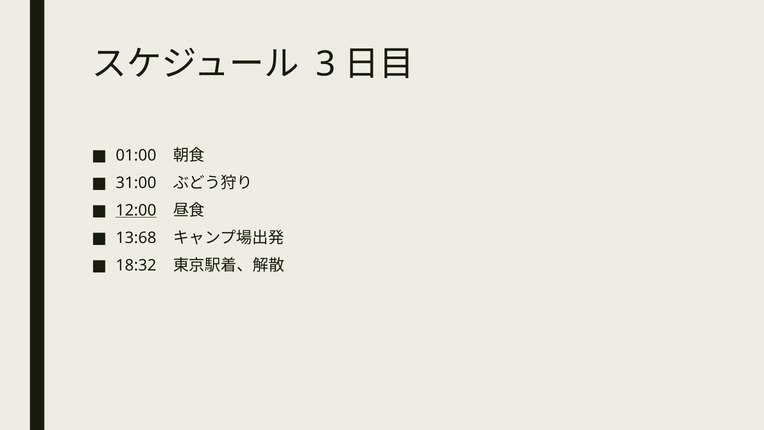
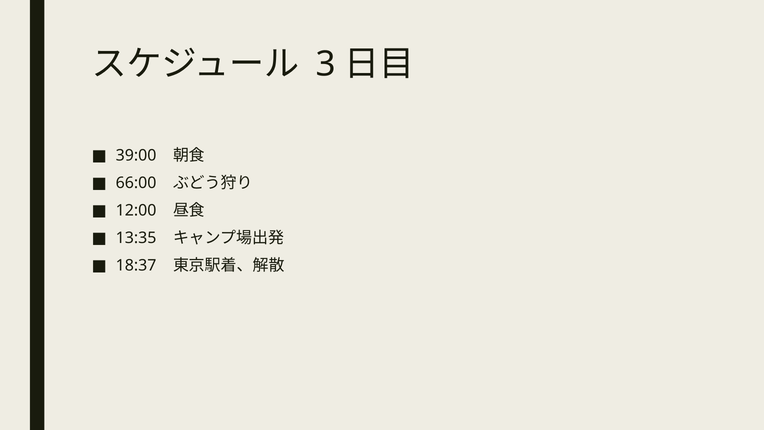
01:00: 01:00 -> 39:00
31:00: 31:00 -> 66:00
12:00 underline: present -> none
13:68: 13:68 -> 13:35
18:32: 18:32 -> 18:37
